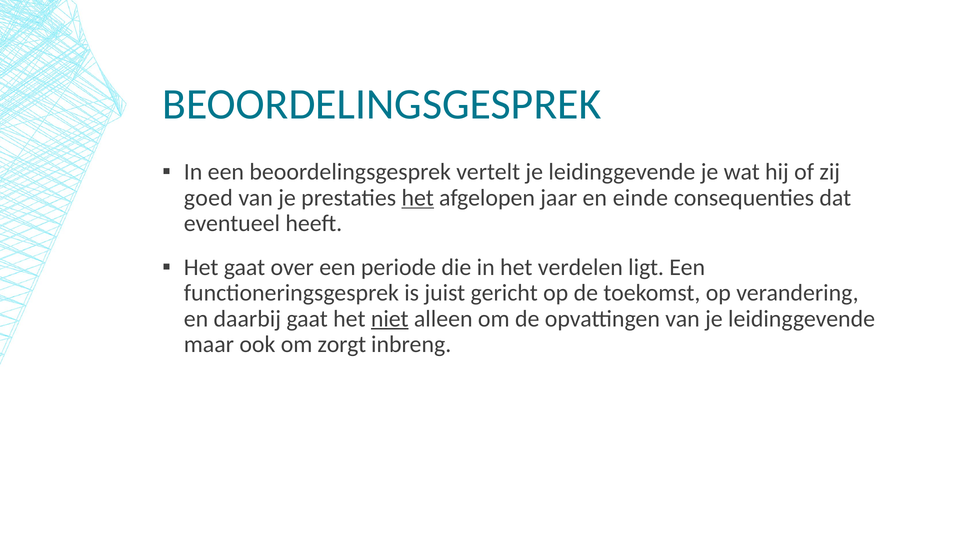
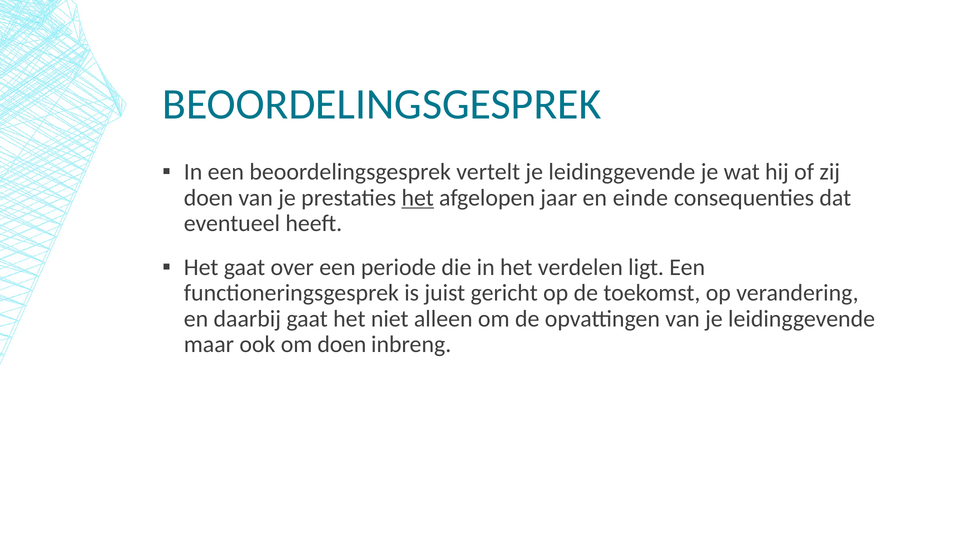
goed at (208, 198): goed -> doen
niet underline: present -> none
om zorgt: zorgt -> doen
